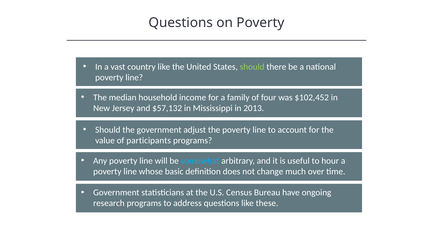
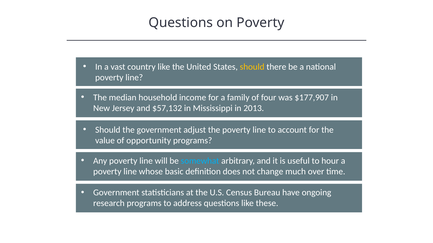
should at (252, 67) colour: light green -> yellow
$102,452: $102,452 -> $177,907
participants: participants -> opportunity
